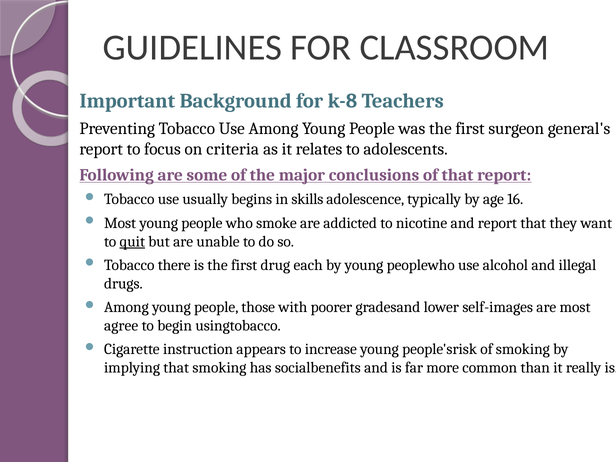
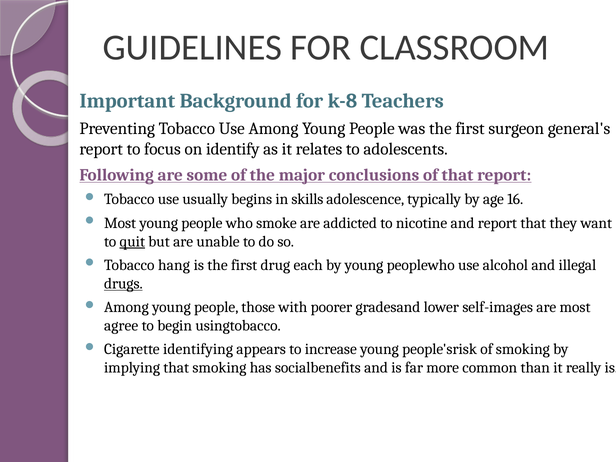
criteria: criteria -> identify
there: there -> hang
drugs underline: none -> present
instruction: instruction -> identifying
